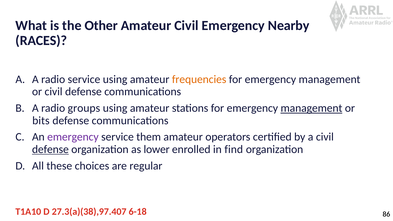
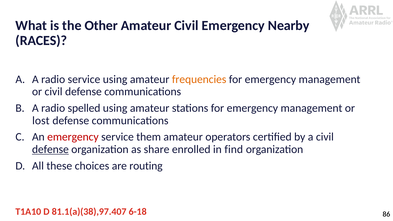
groups: groups -> spelled
management at (311, 108) underline: present -> none
bits: bits -> lost
emergency at (73, 137) colour: purple -> red
lower: lower -> share
regular: regular -> routing
27.3(a)(38),97.407: 27.3(a)(38),97.407 -> 81.1(a)(38),97.407
